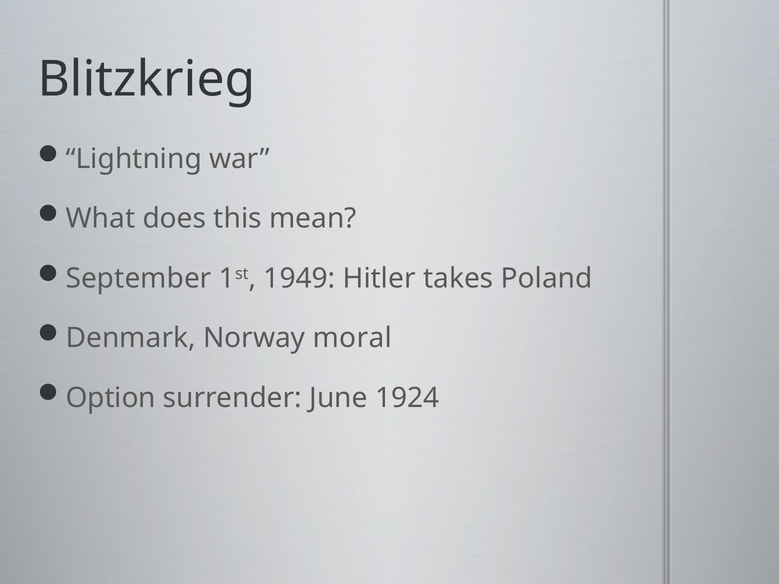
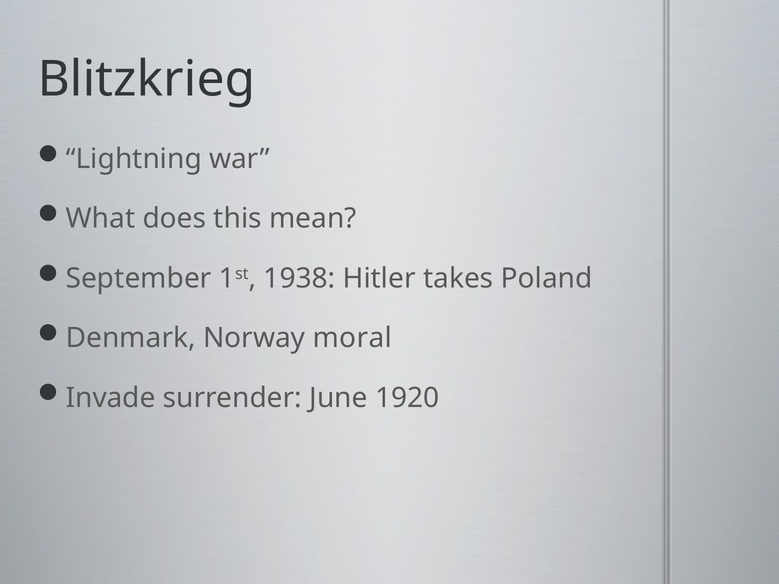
1949: 1949 -> 1938
Option: Option -> Invade
1924: 1924 -> 1920
